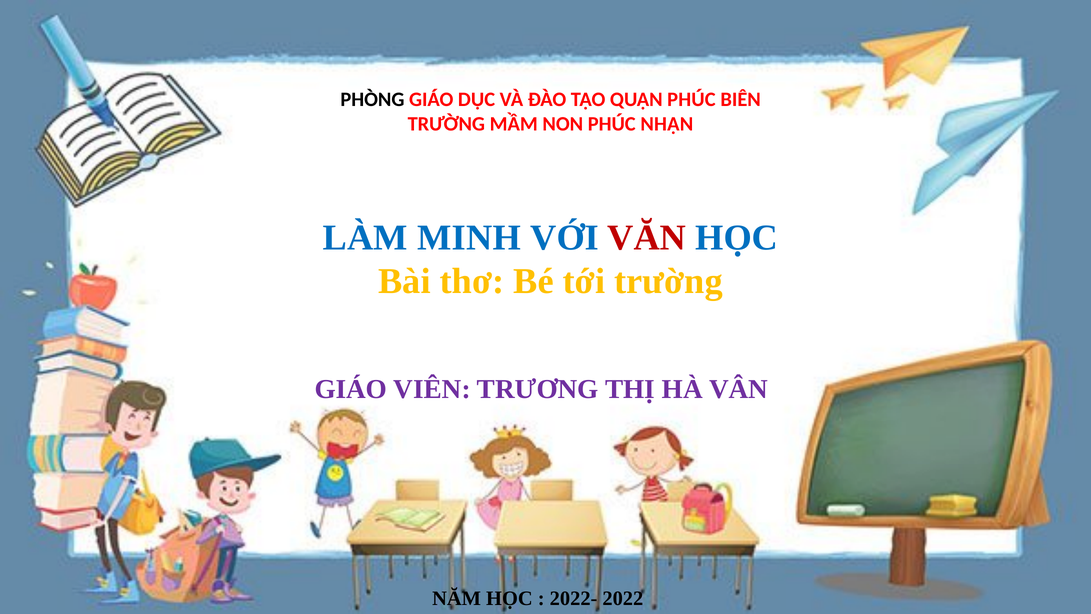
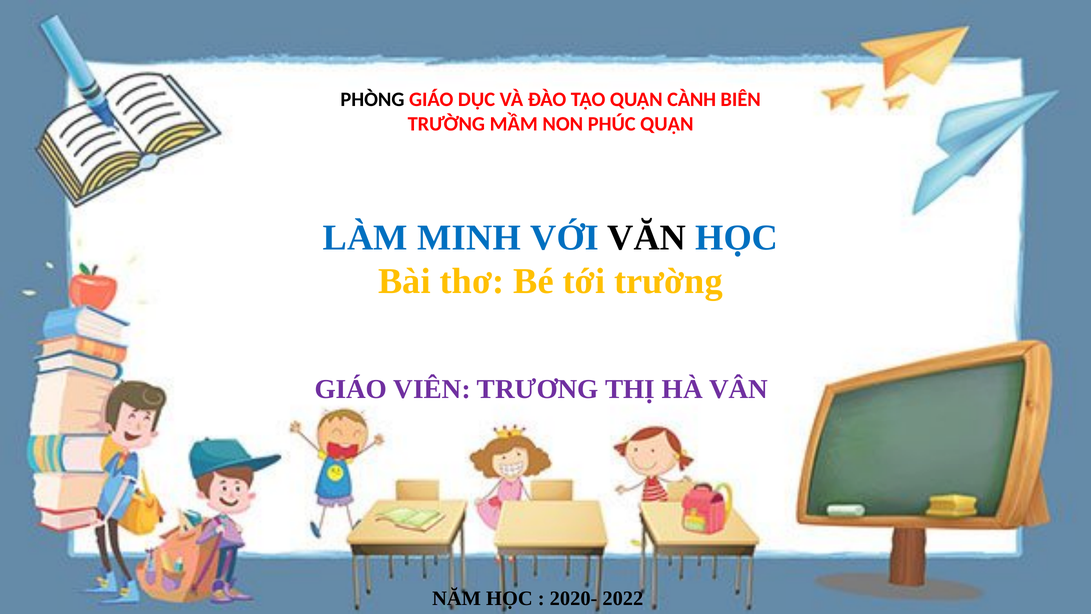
QUẬN PHÚC: PHÚC -> CÀNH
PHÚC NHẬN: NHẬN -> QUẬN
VĂN colour: red -> black
2022-: 2022- -> 2020-
